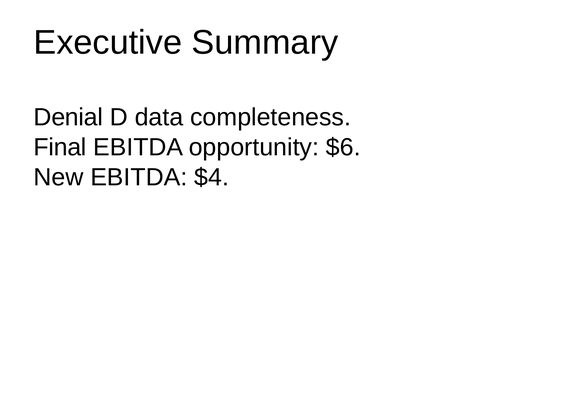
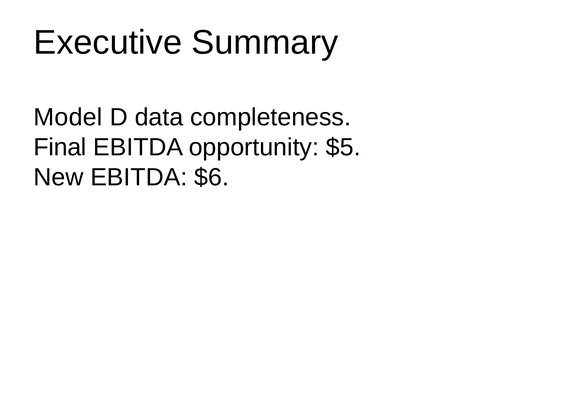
Denial: Denial -> Model
$6: $6 -> $5
$4: $4 -> $6
